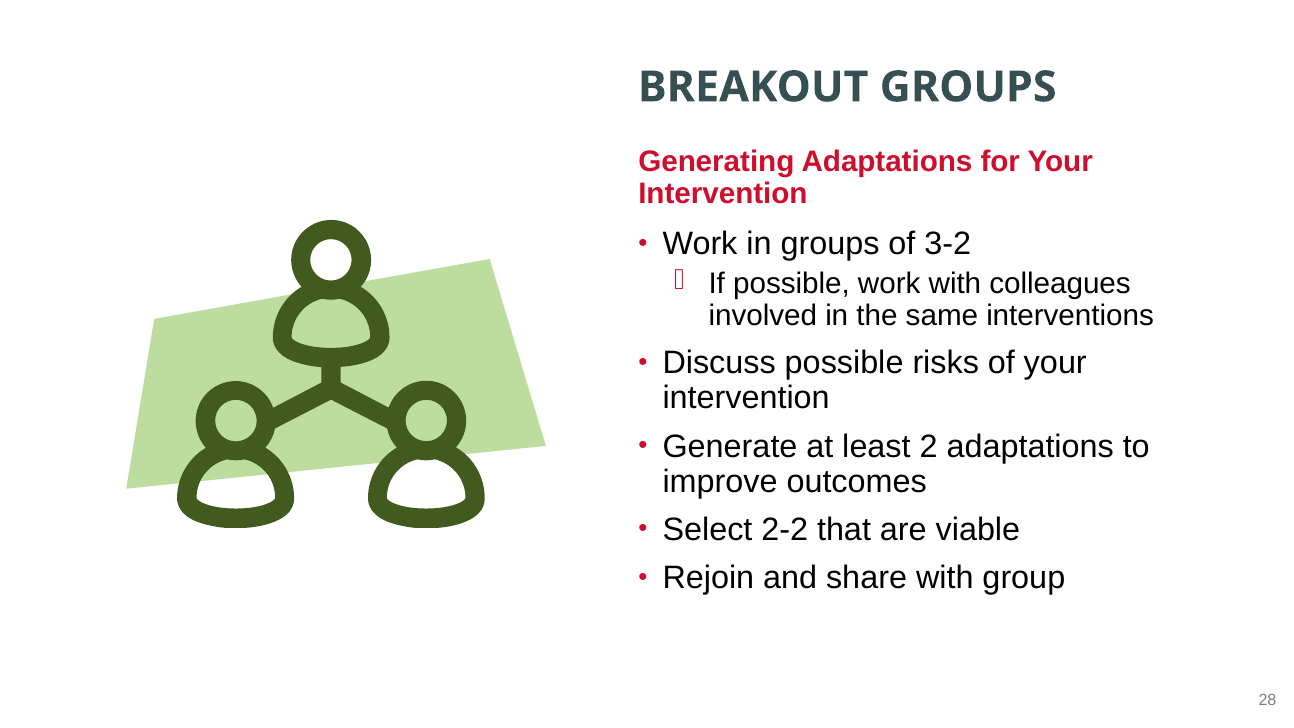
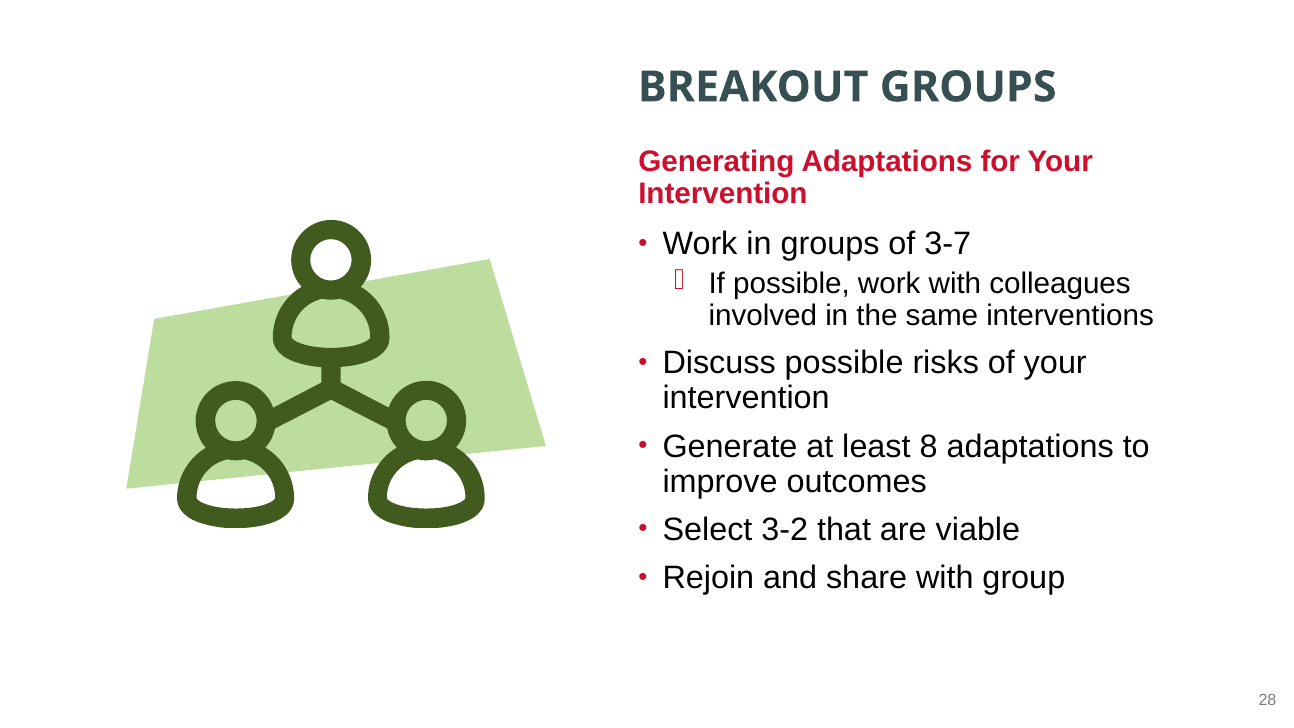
3-2: 3-2 -> 3-7
2: 2 -> 8
2-2: 2-2 -> 3-2
